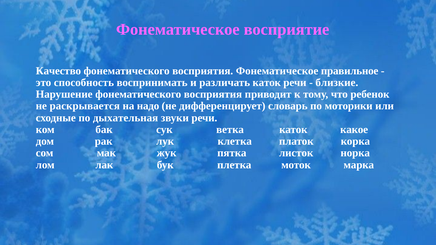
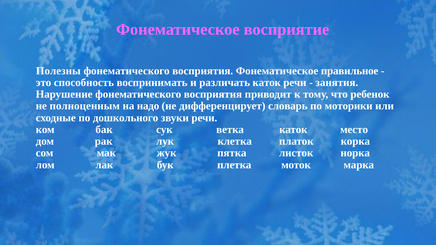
Качество: Качество -> Полезны
близкие: близкие -> занятия
раскрывается: раскрывается -> полноценным
дыхательная: дыхательная -> дошкольного
какое: какое -> место
